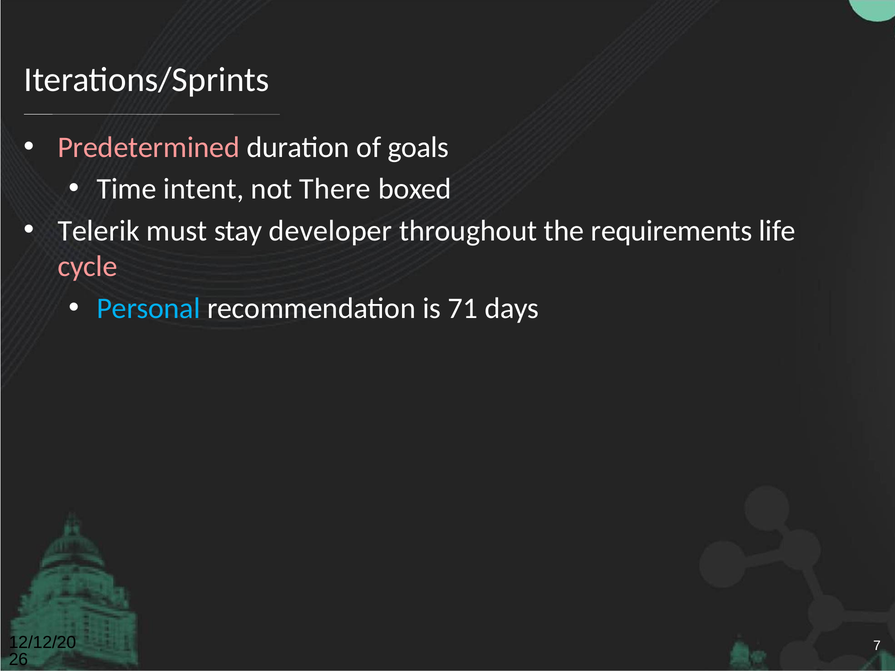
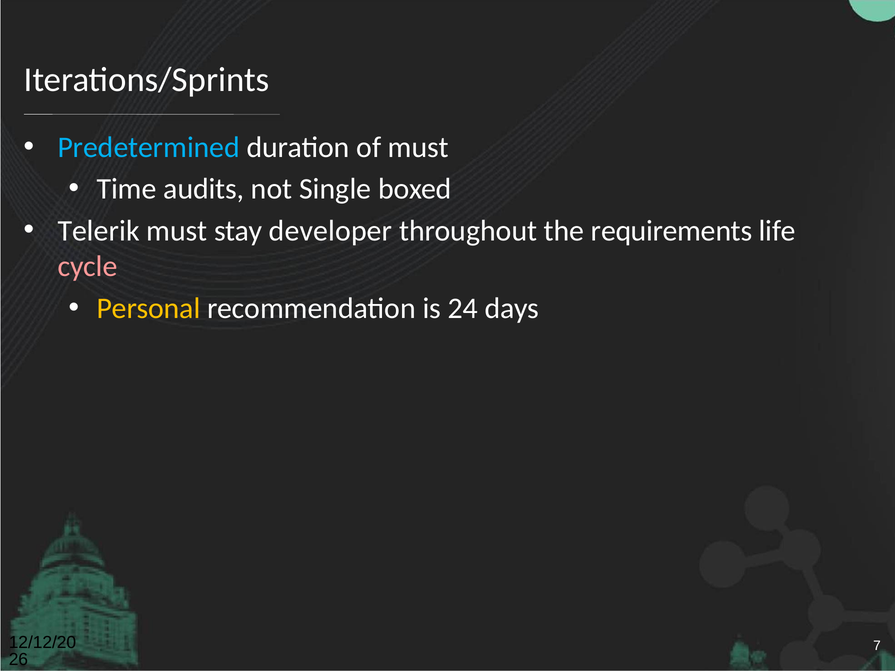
Predetermined colour: pink -> light blue
of goals: goals -> must
intent: intent -> audits
There: There -> Single
Personal colour: light blue -> yellow
71: 71 -> 24
